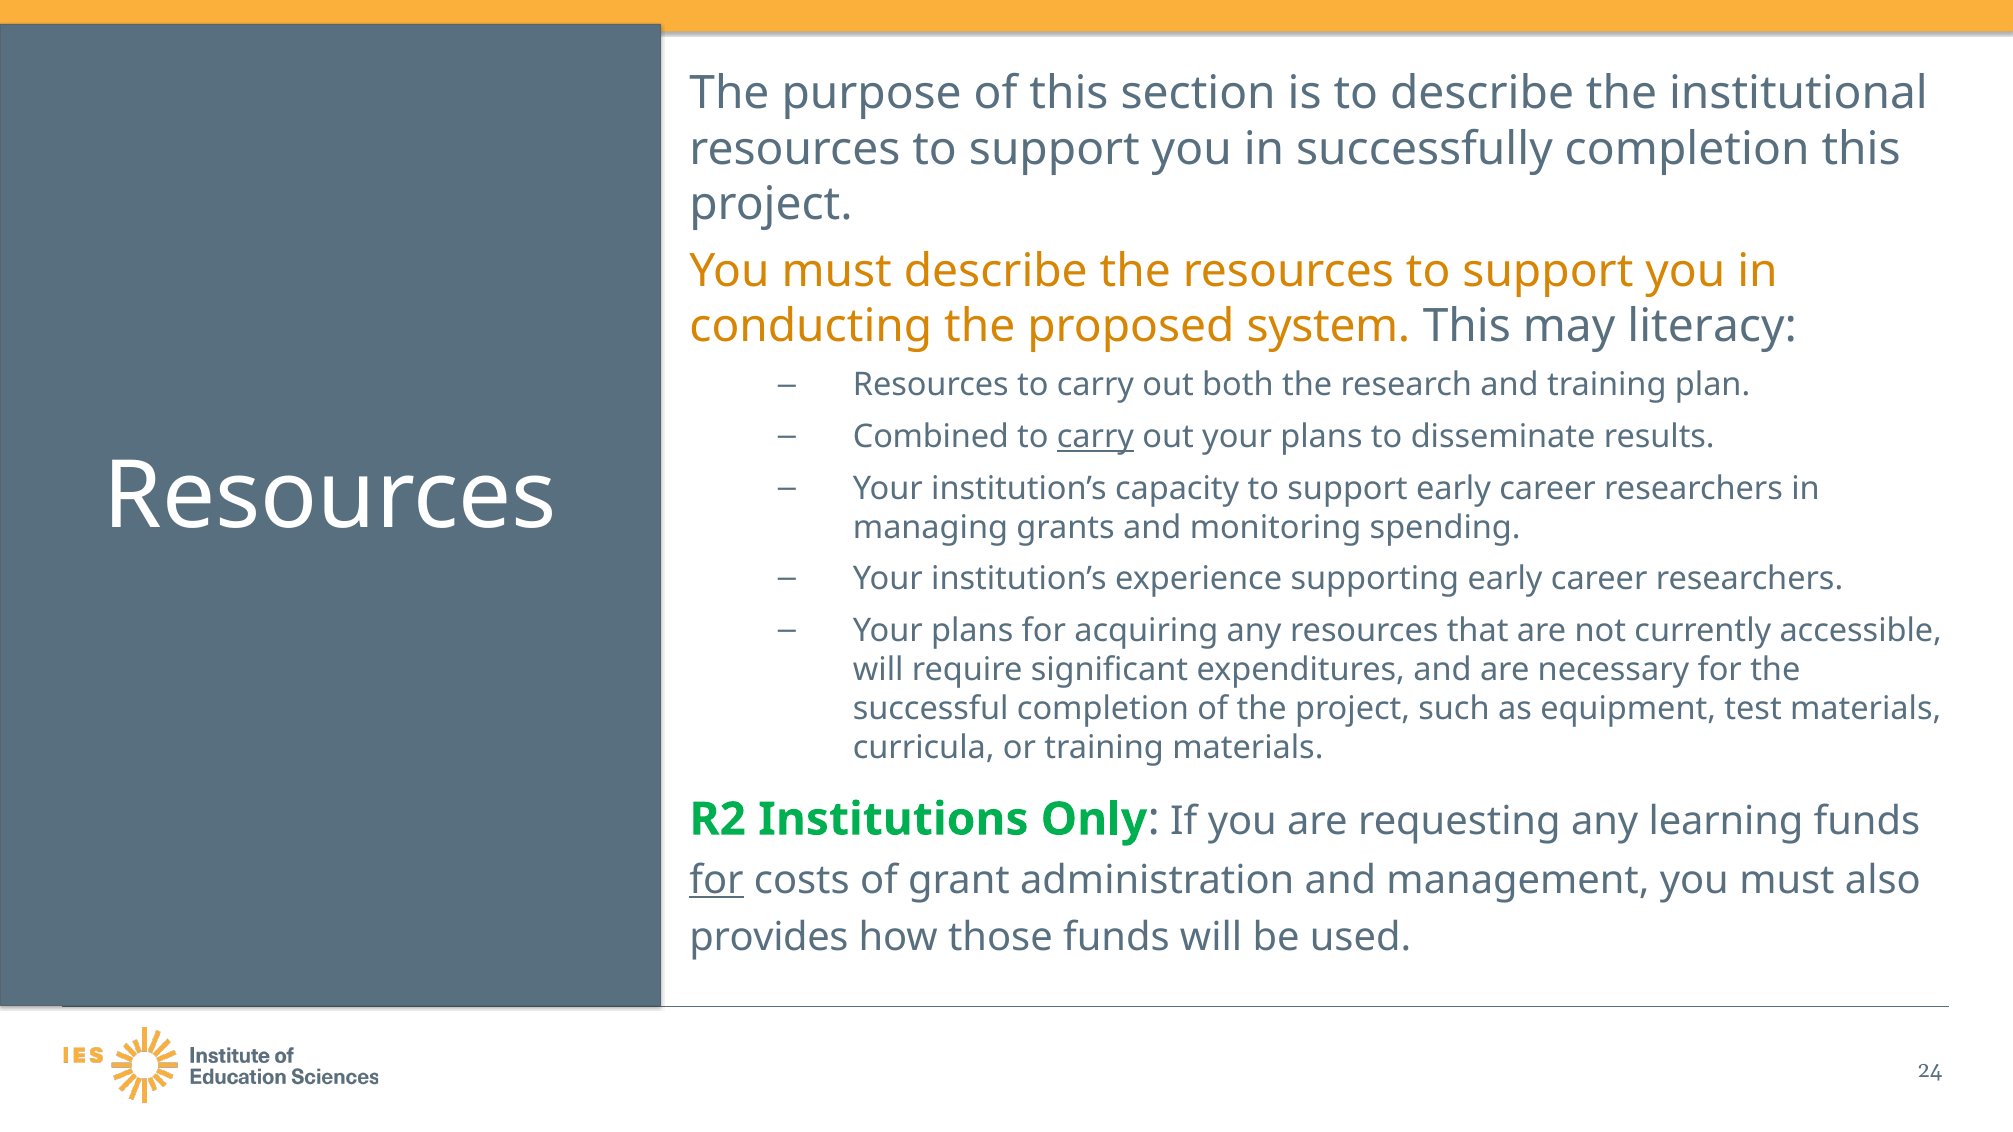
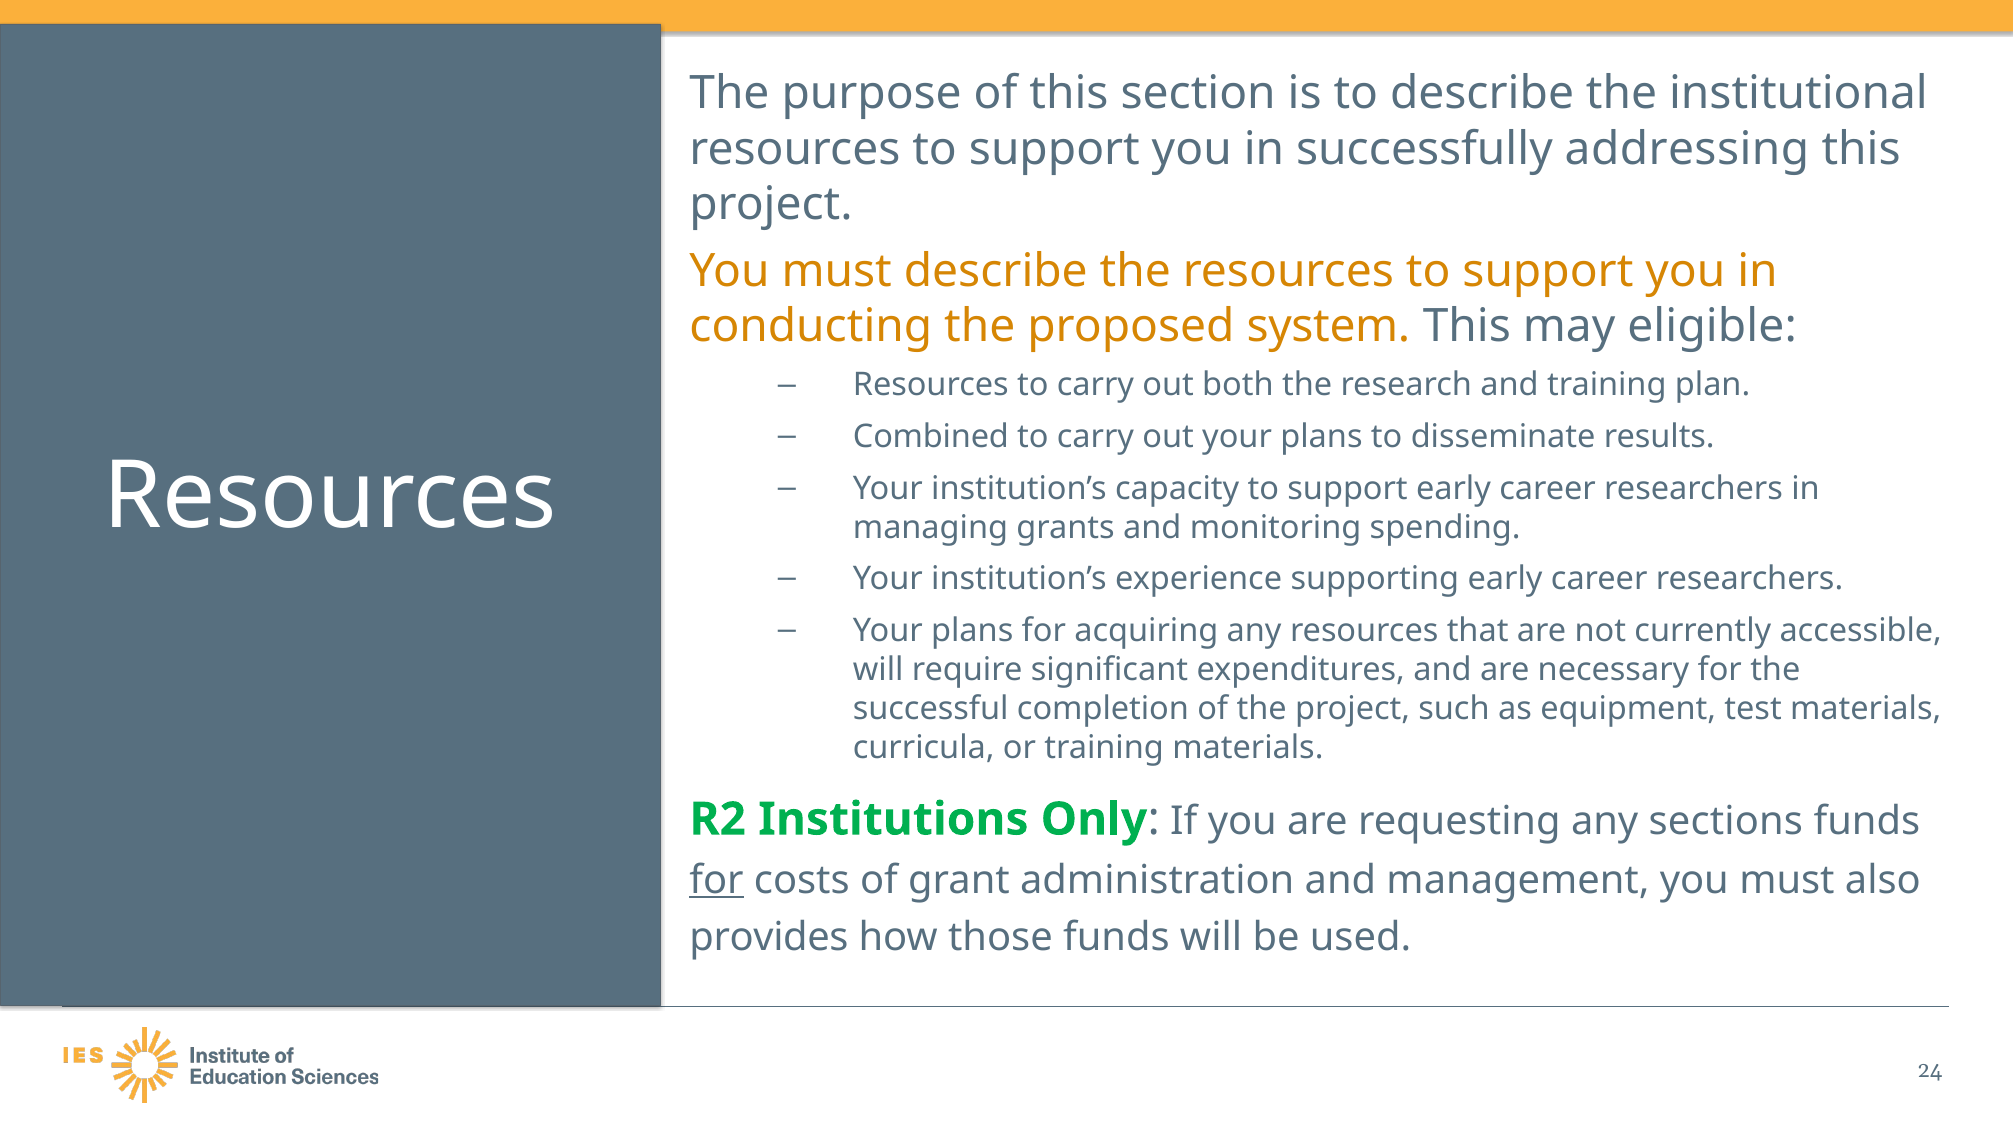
successfully completion: completion -> addressing
literacy: literacy -> eligible
carry at (1095, 437) underline: present -> none
learning: learning -> sections
